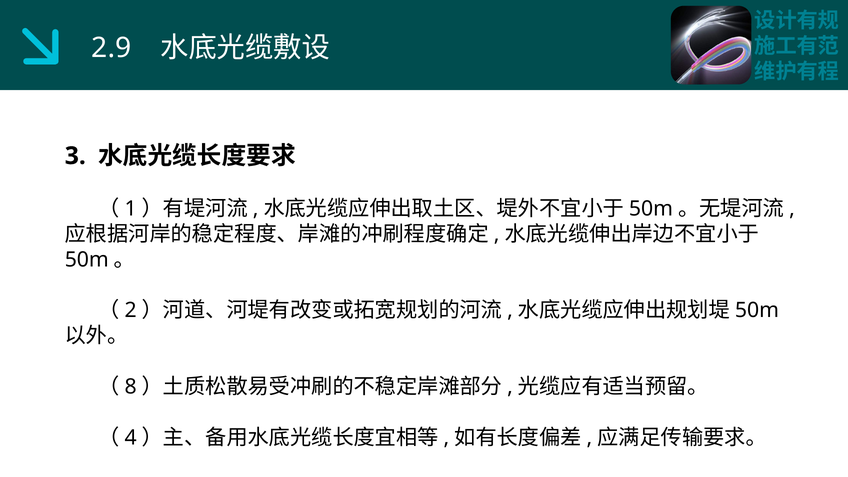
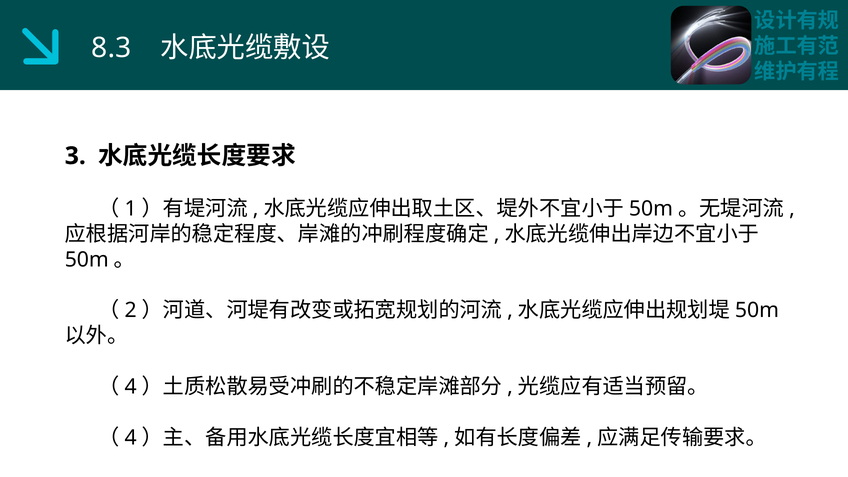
2.9: 2.9 -> 8.3
8 at (131, 387): 8 -> 4
